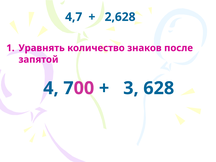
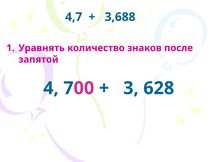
2,628: 2,628 -> 3,688
